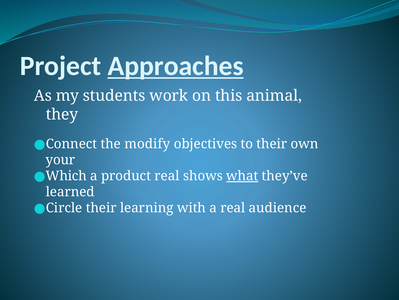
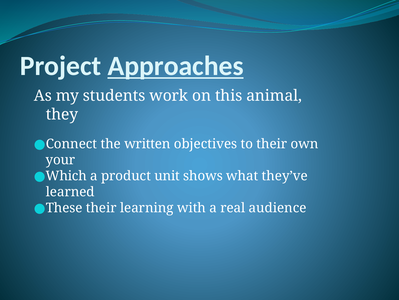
modify: modify -> written
product real: real -> unit
what underline: present -> none
Circle: Circle -> These
